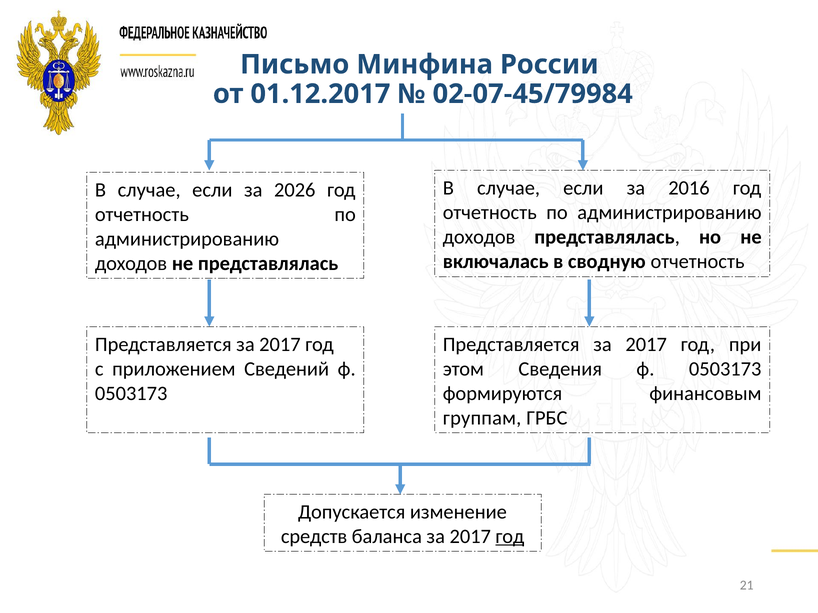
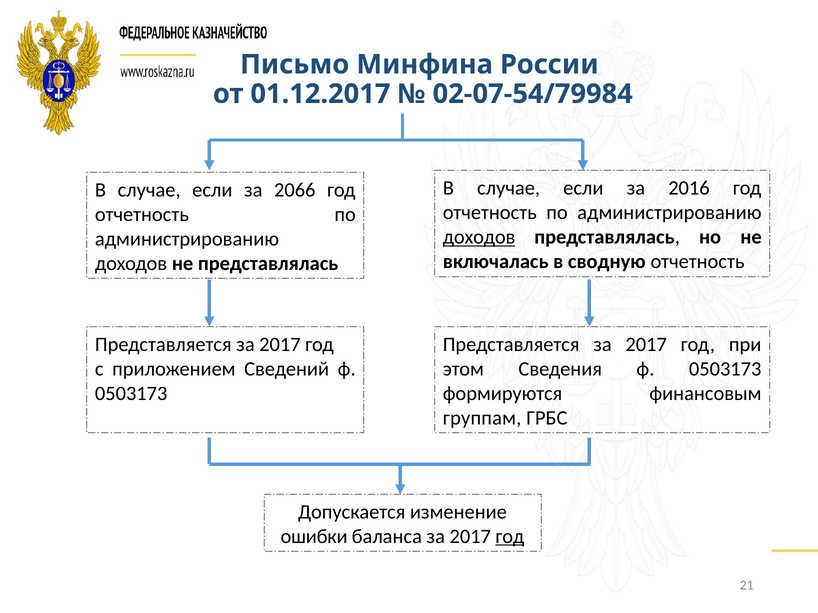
02-07-45/79984: 02-07-45/79984 -> 02-07-54/79984
2026: 2026 -> 2066
доходов at (479, 237) underline: none -> present
средств: средств -> ошибки
